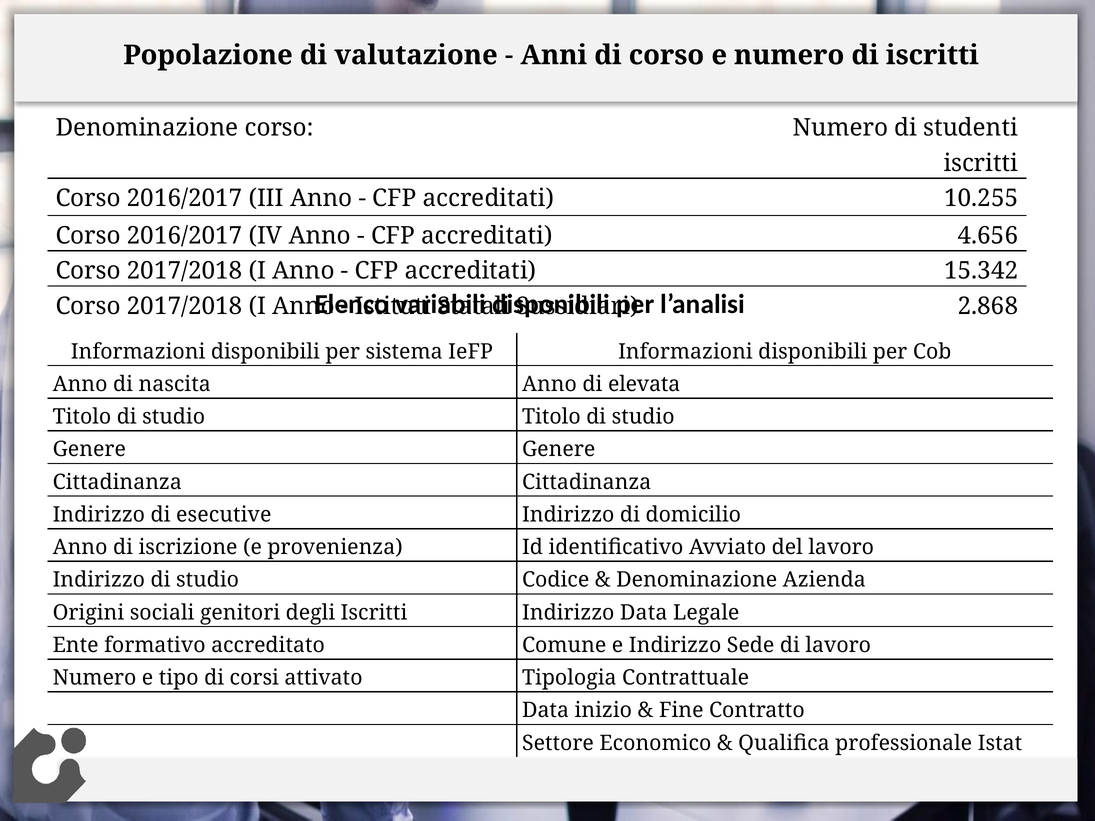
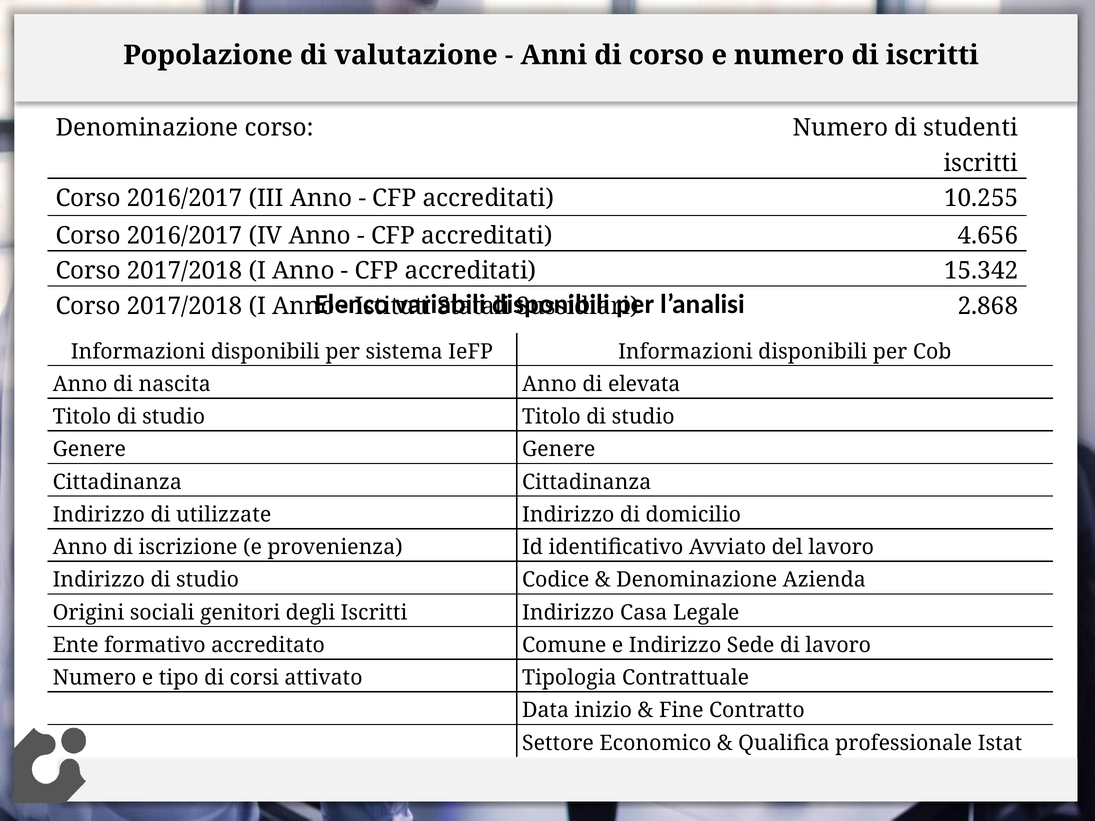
esecutive: esecutive -> utilizzate
Indirizzo Data: Data -> Casa
